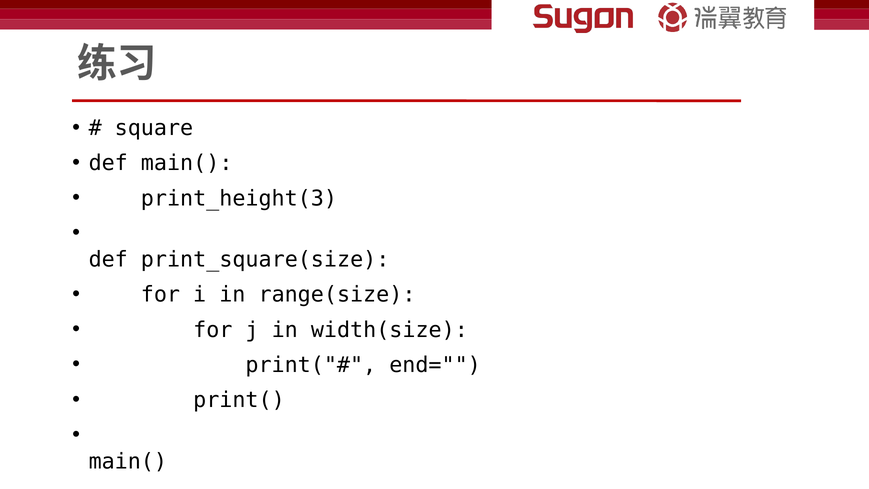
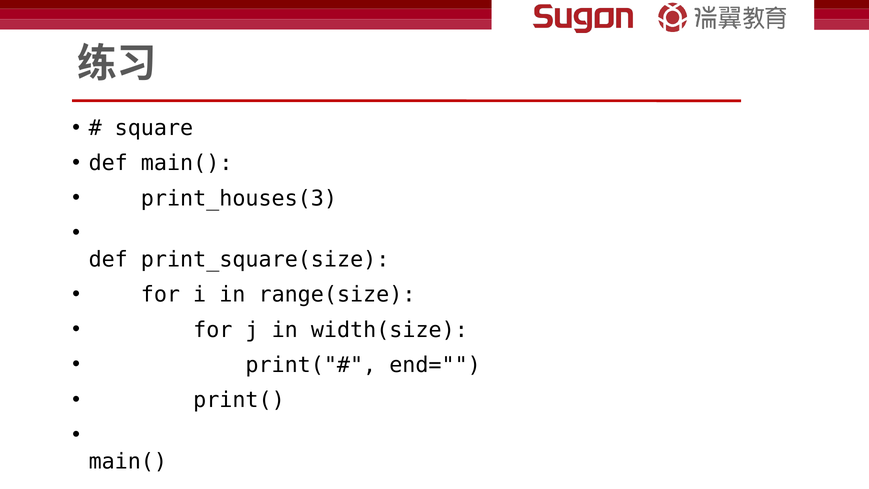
print_height(3: print_height(3 -> print_houses(3
